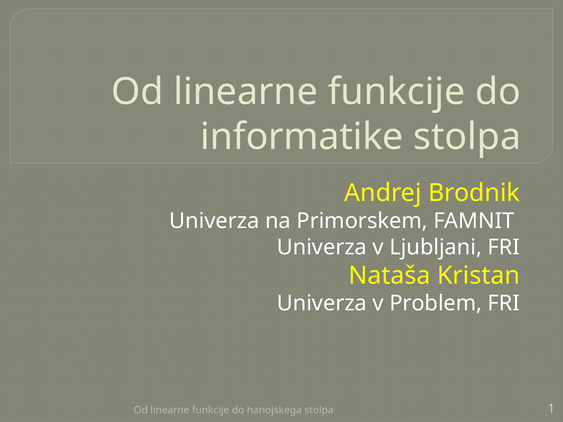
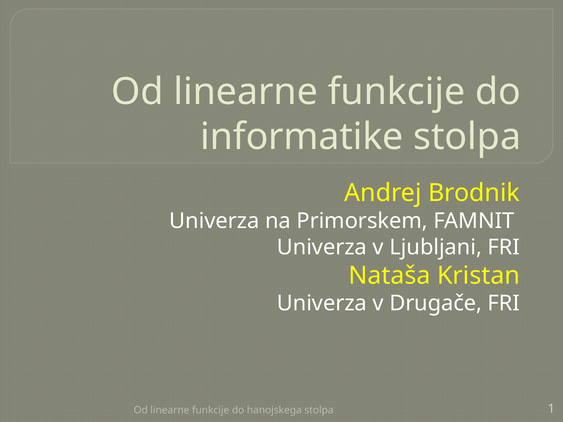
Problem: Problem -> Drugače
